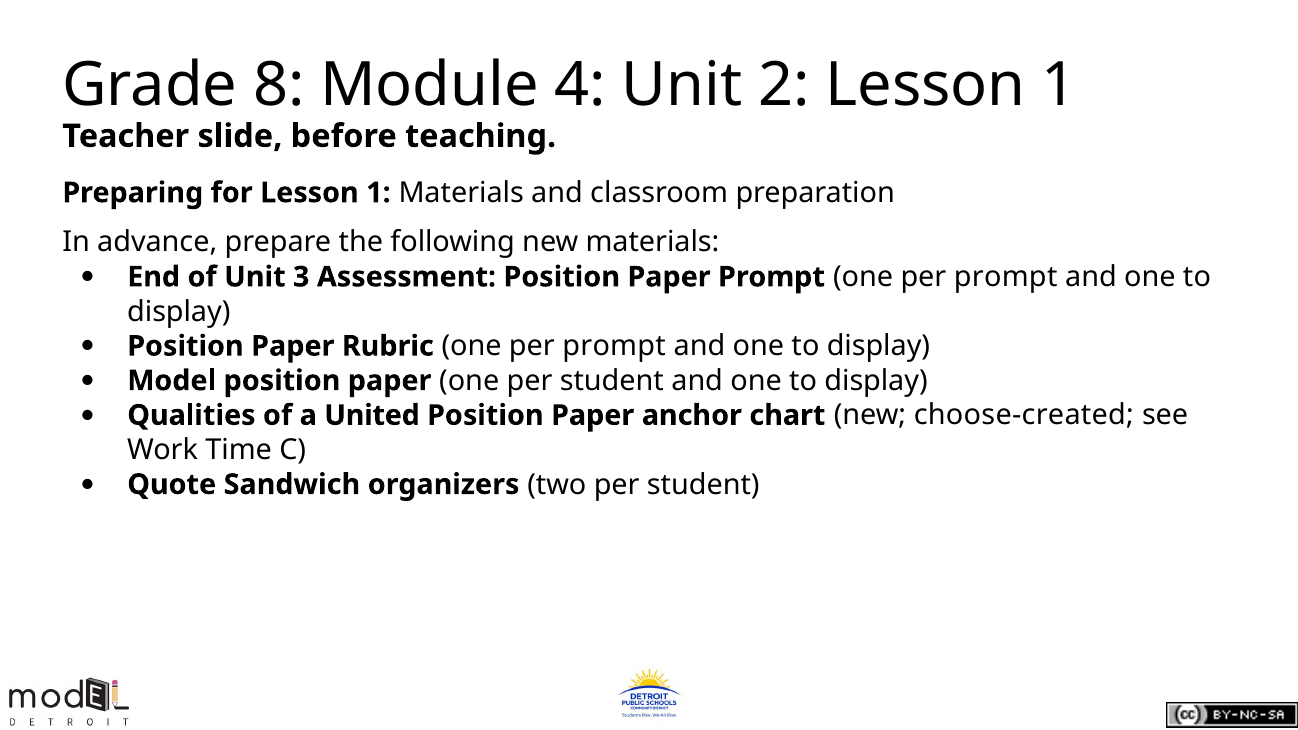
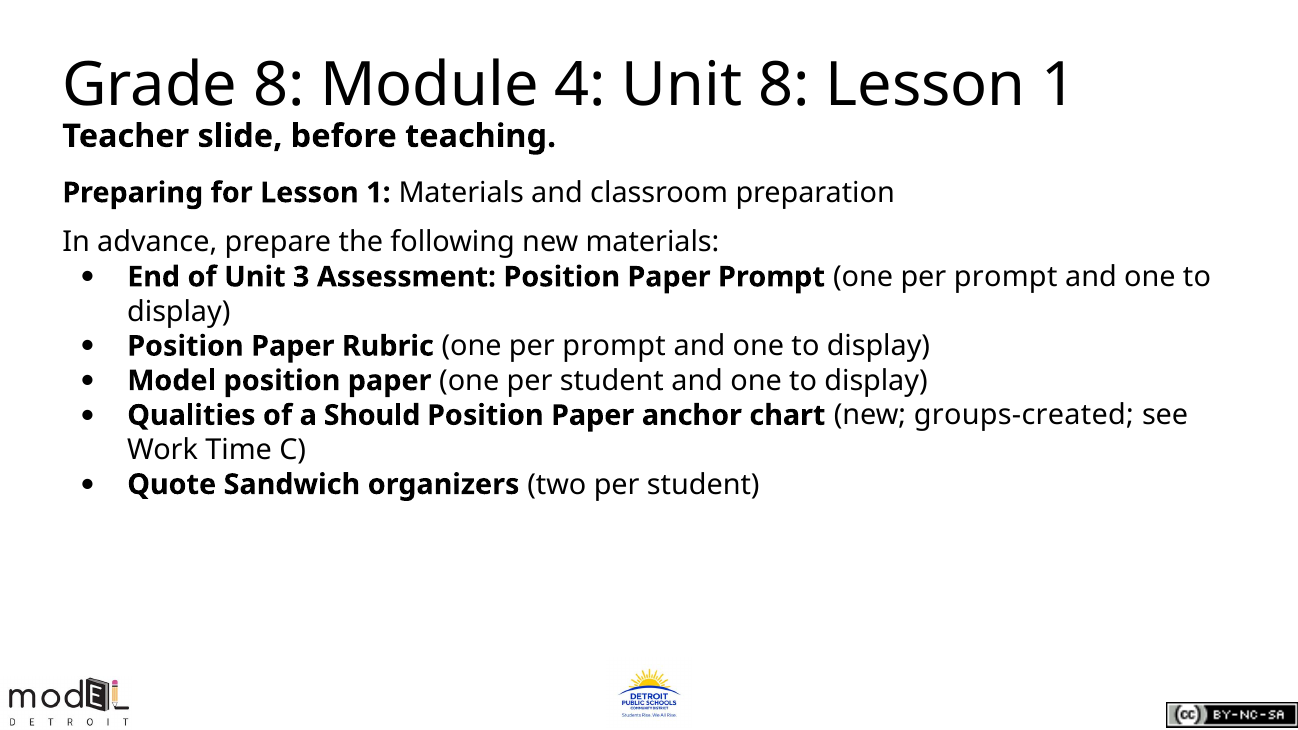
Unit 2: 2 -> 8
United: United -> Should
choose-created: choose-created -> groups-created
